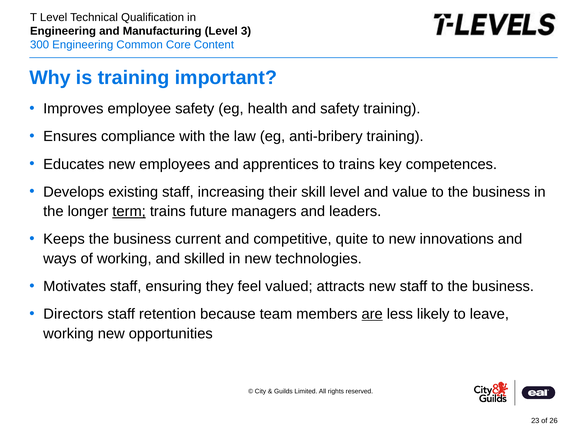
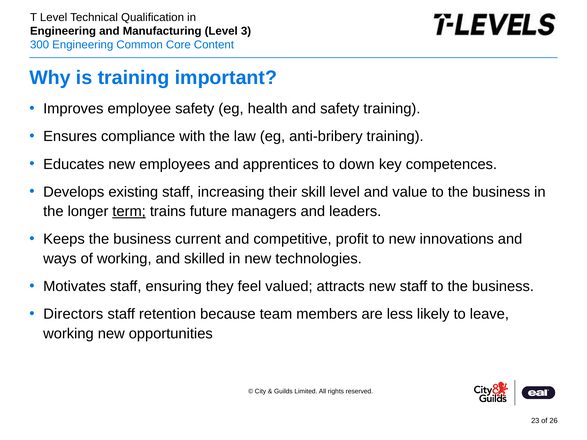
to trains: trains -> down
quite: quite -> profit
are underline: present -> none
